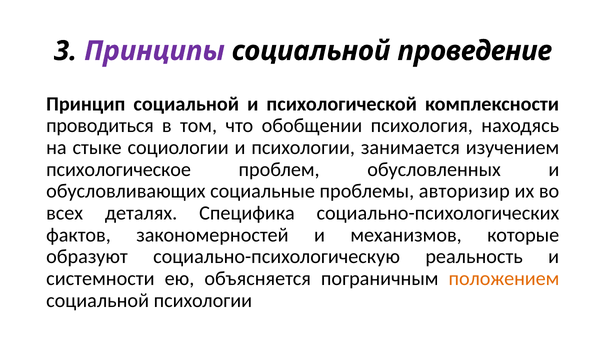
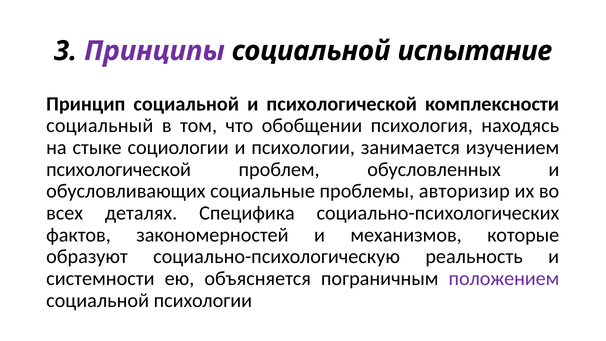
проведение: проведение -> испытание
проводиться: проводиться -> социальный
психологическое at (119, 169): психологическое -> психологической
положением colour: orange -> purple
